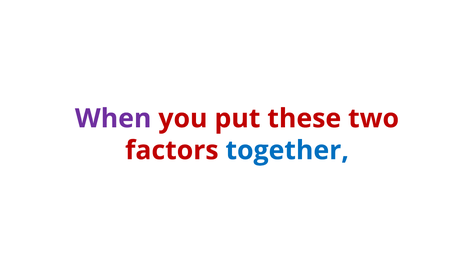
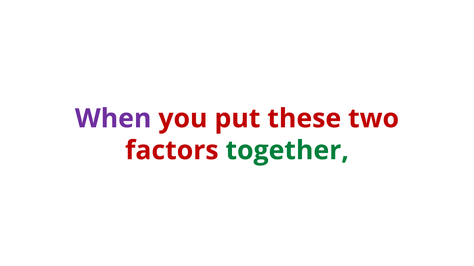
together colour: blue -> green
